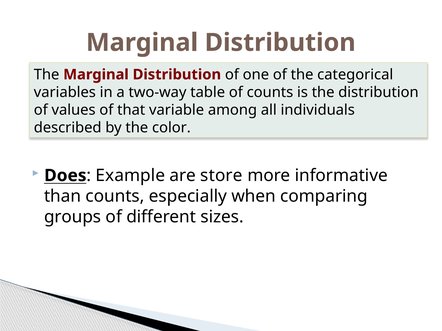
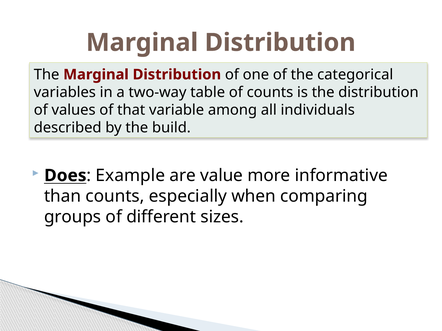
color: color -> build
store: store -> value
